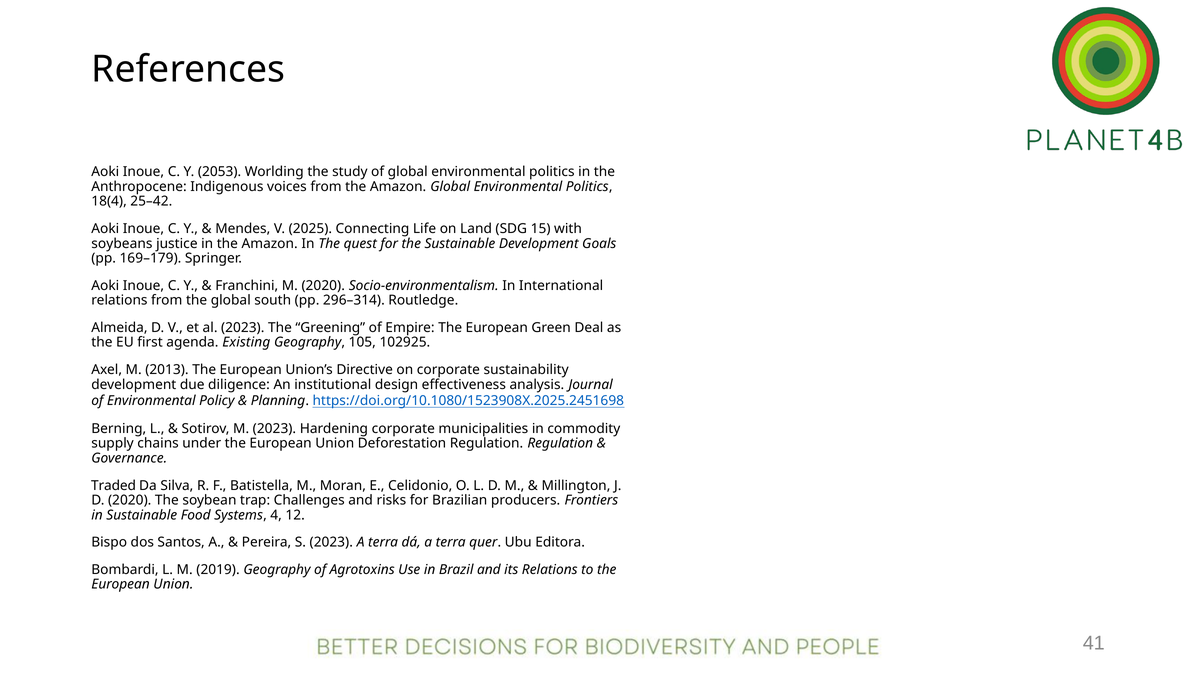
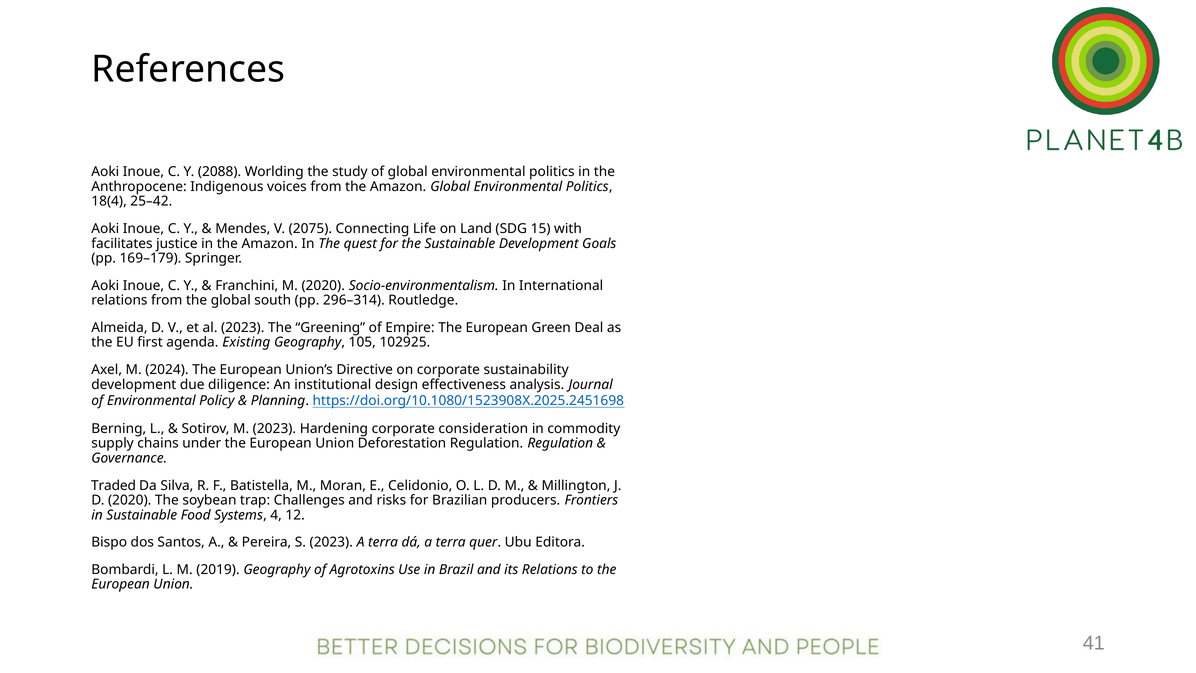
2053: 2053 -> 2088
2025: 2025 -> 2075
soybeans: soybeans -> facilitates
2013: 2013 -> 2024
municipalities: municipalities -> consideration
